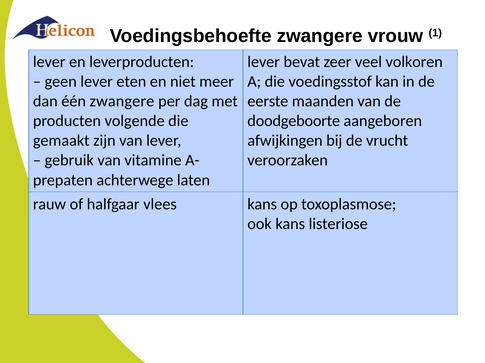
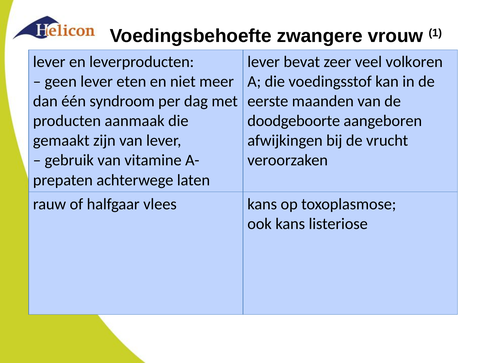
één zwangere: zwangere -> syndroom
volgende: volgende -> aanmaak
